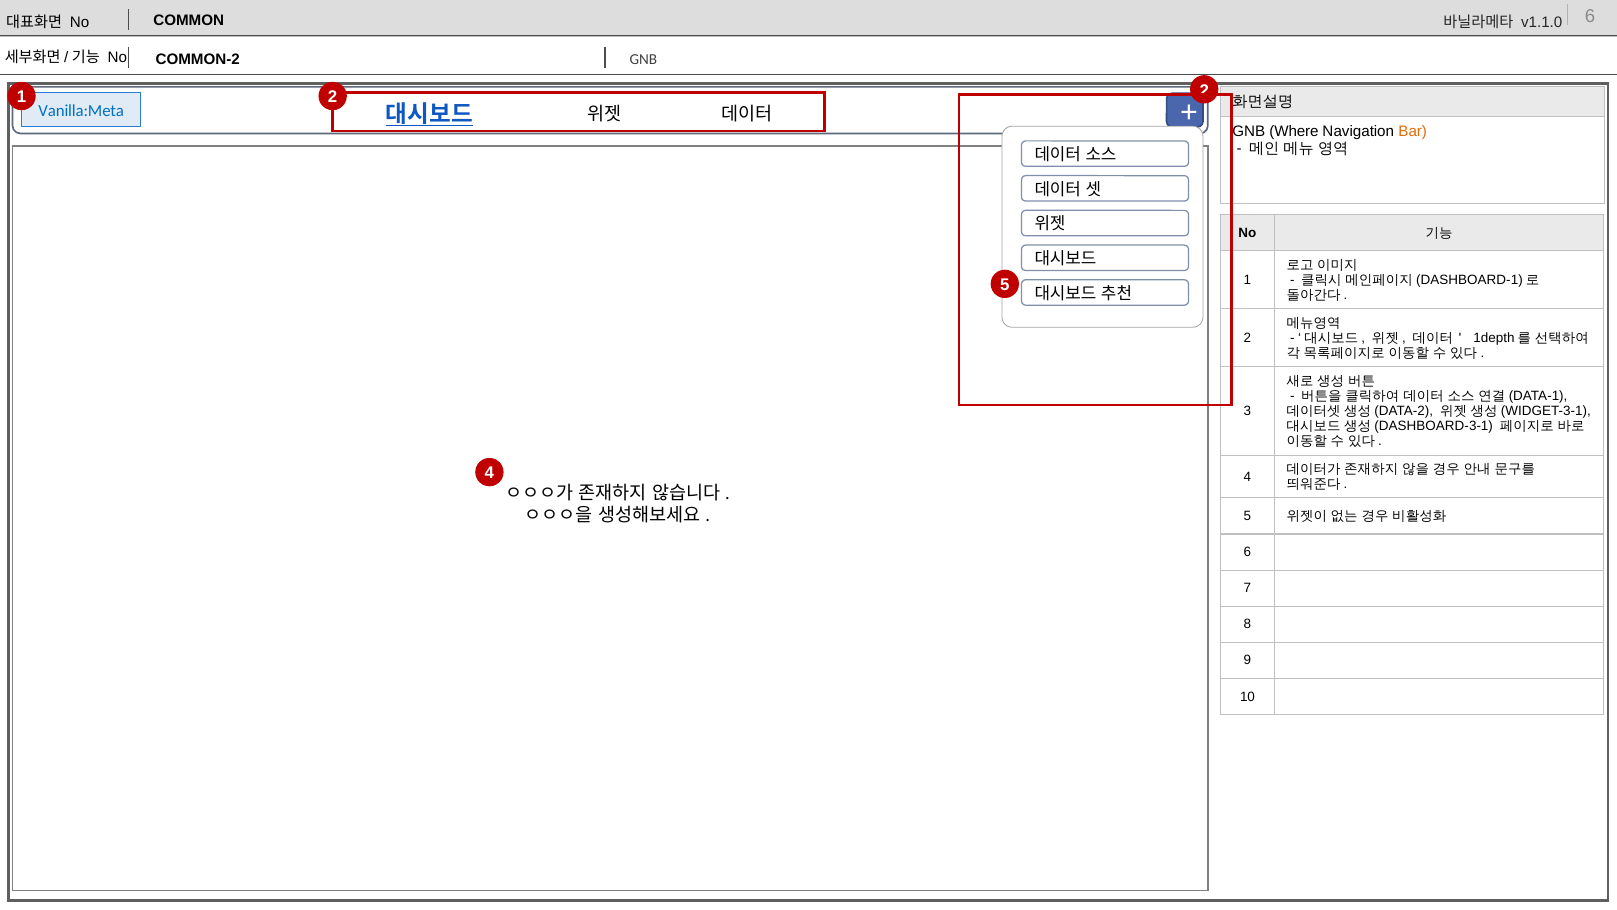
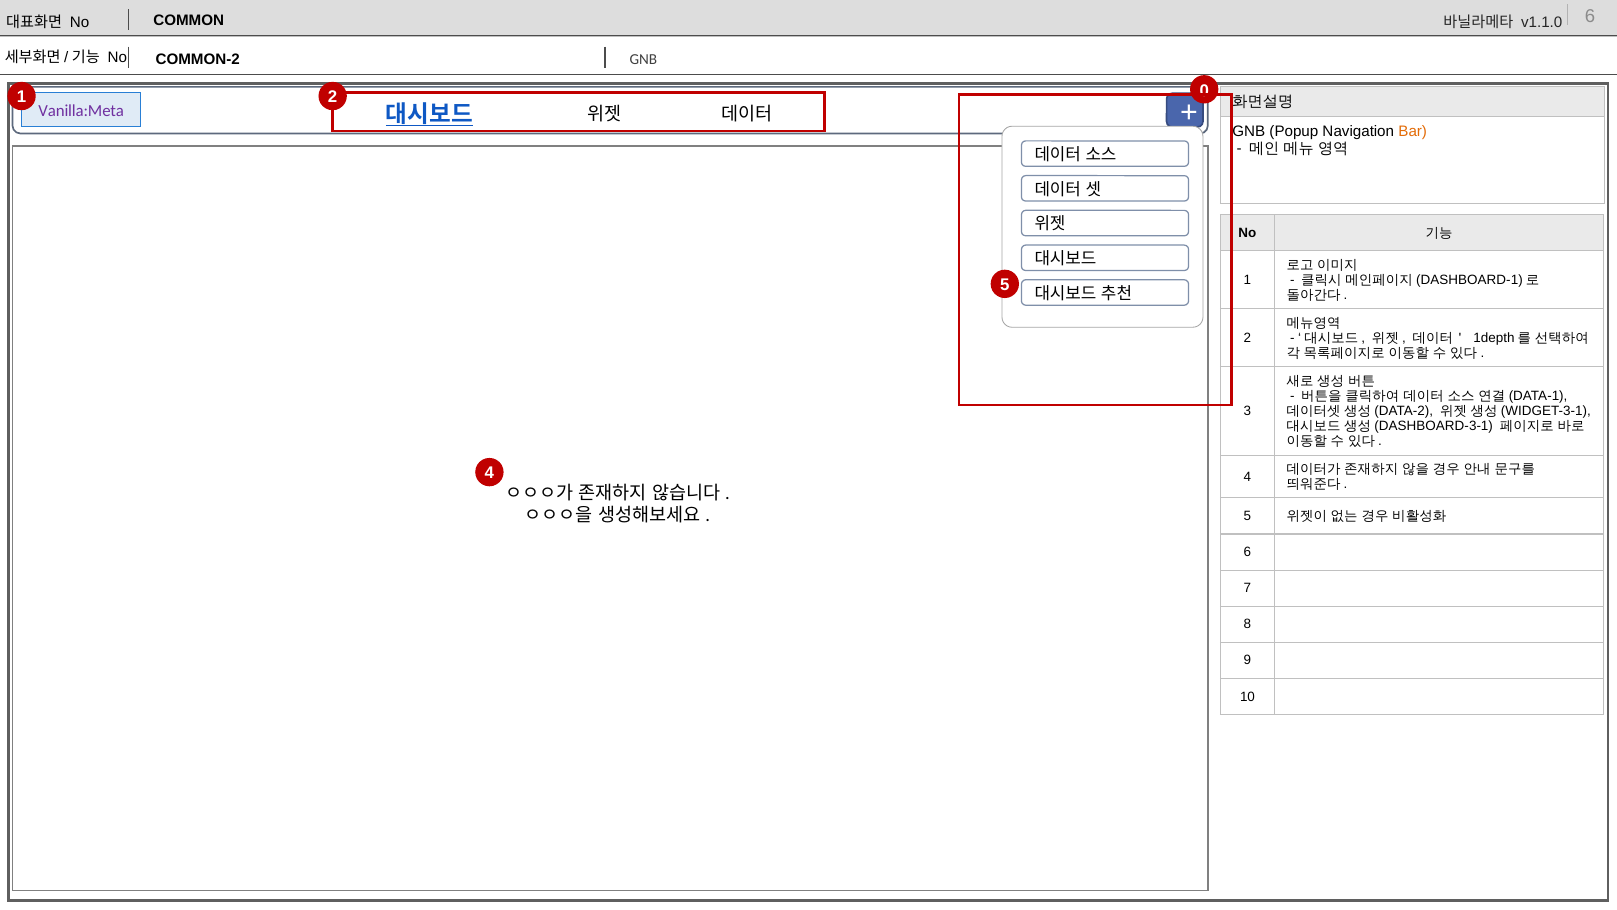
1 2: 2 -> 0
Vanilla:Meta colour: blue -> purple
Where: Where -> Popup
